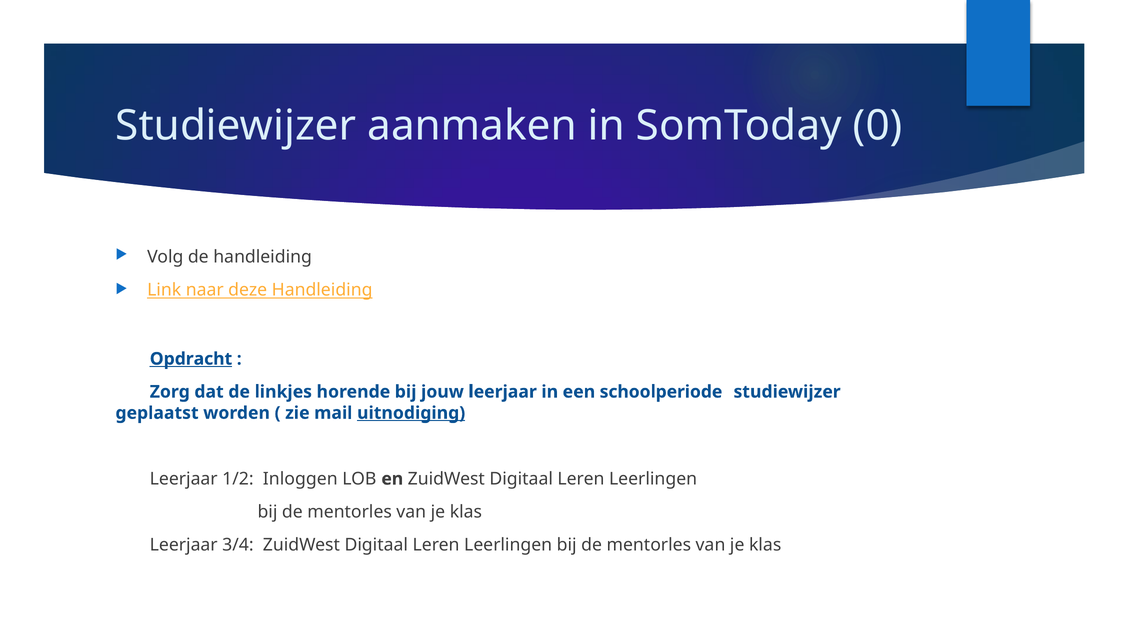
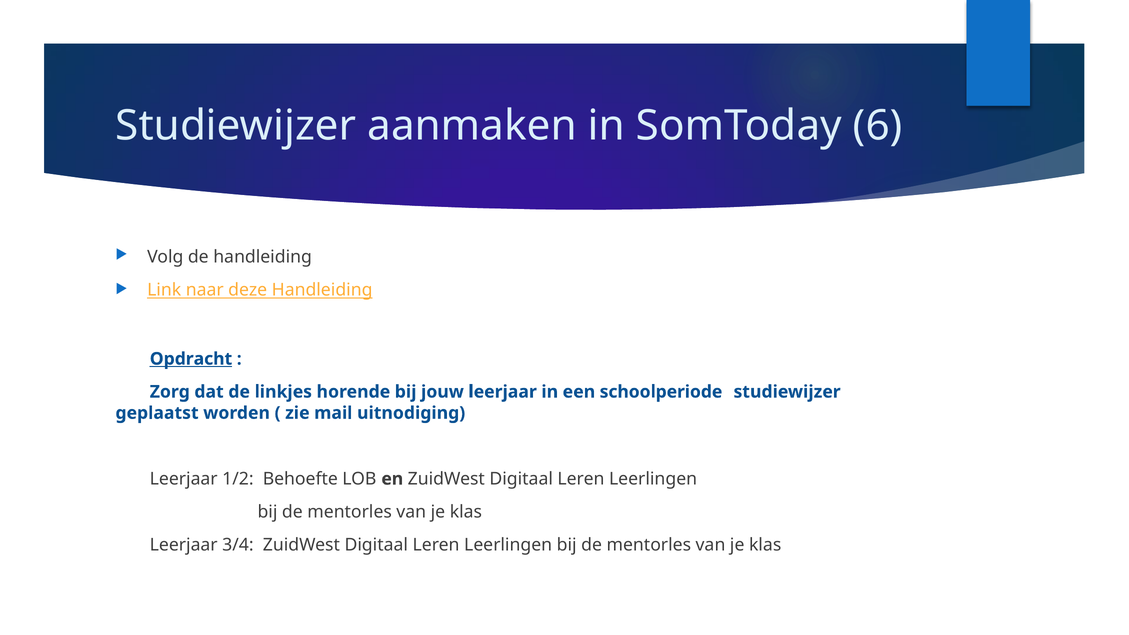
0: 0 -> 6
uitnodiging underline: present -> none
Inloggen: Inloggen -> Behoefte
